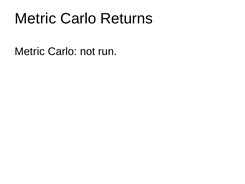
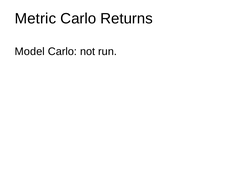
Metric at (30, 51): Metric -> Model
